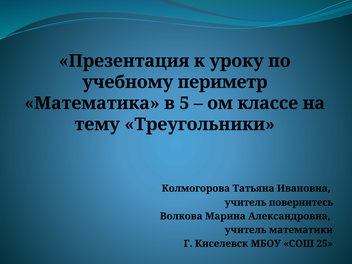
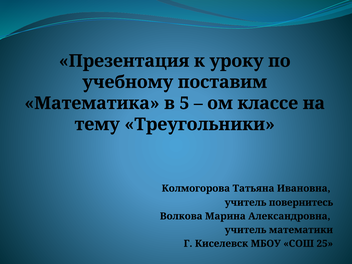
периметр: периметр -> поставим
